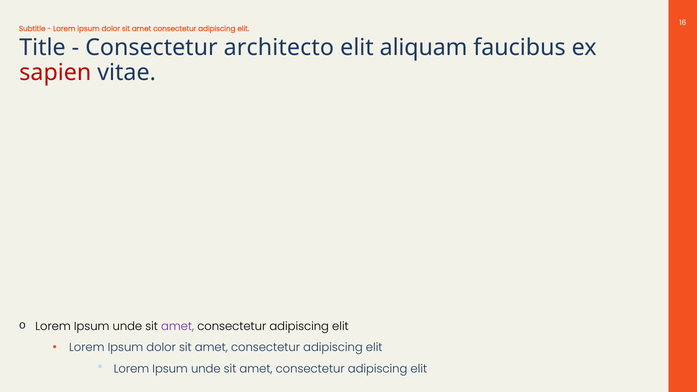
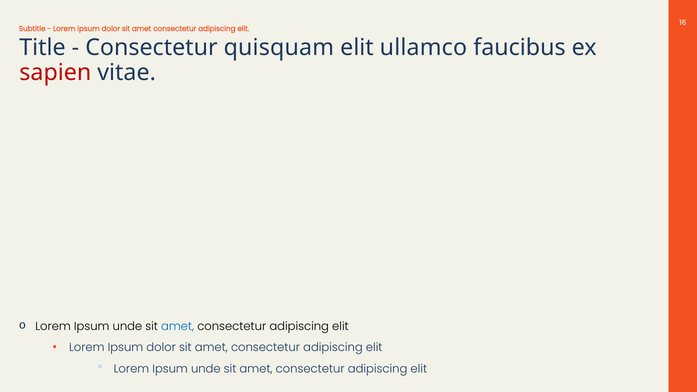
architecto: architecto -> quisquam
aliquam: aliquam -> ullamco
amet at (178, 326) colour: purple -> blue
